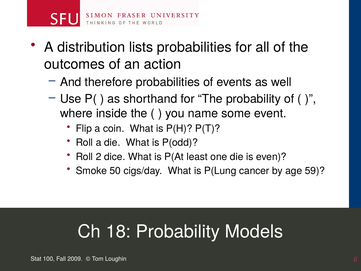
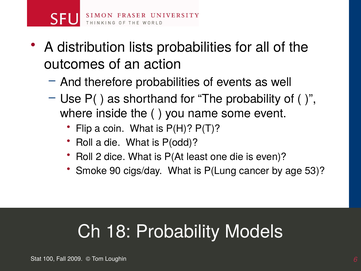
50: 50 -> 90
59: 59 -> 53
